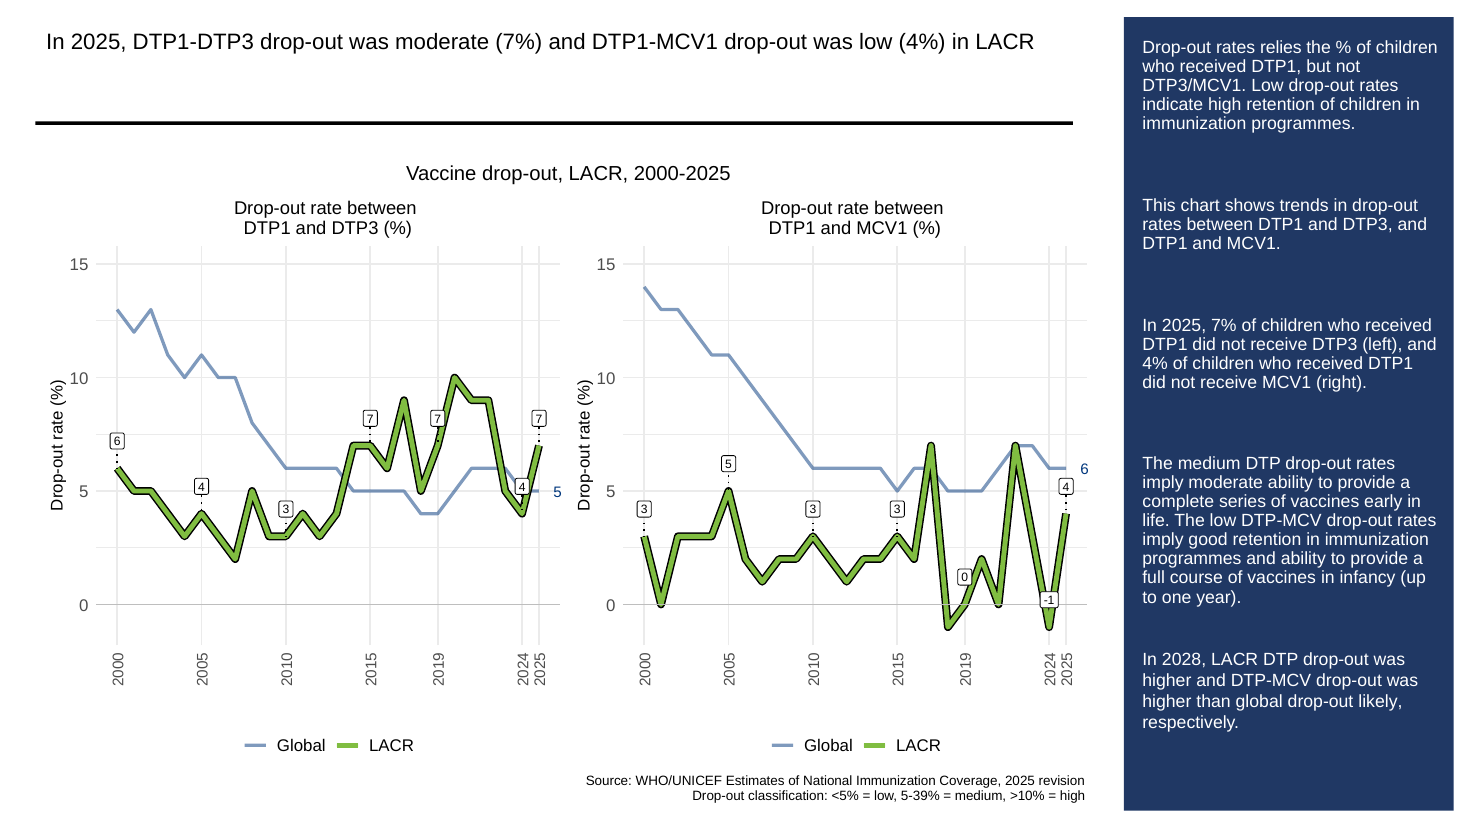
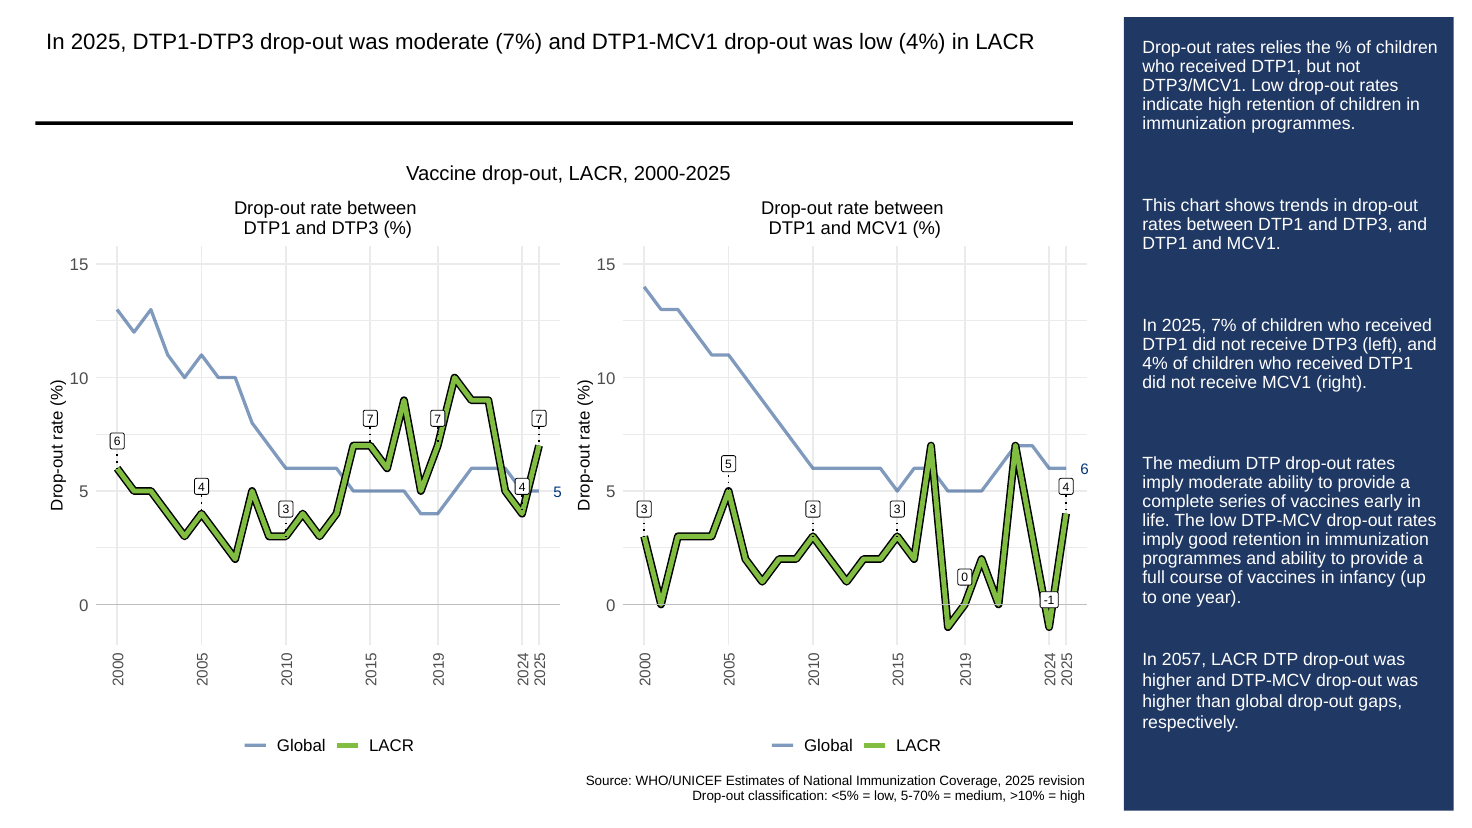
2028: 2028 -> 2057
likely: likely -> gaps
5-39%: 5-39% -> 5-70%
